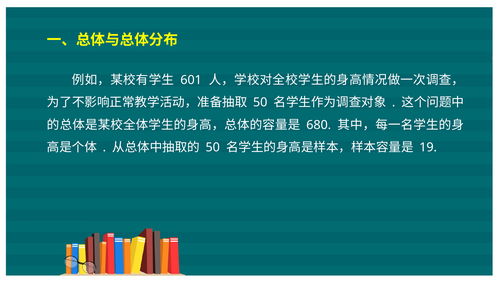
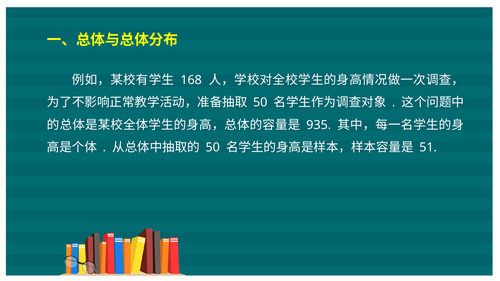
601: 601 -> 168
680: 680 -> 935
19: 19 -> 51
